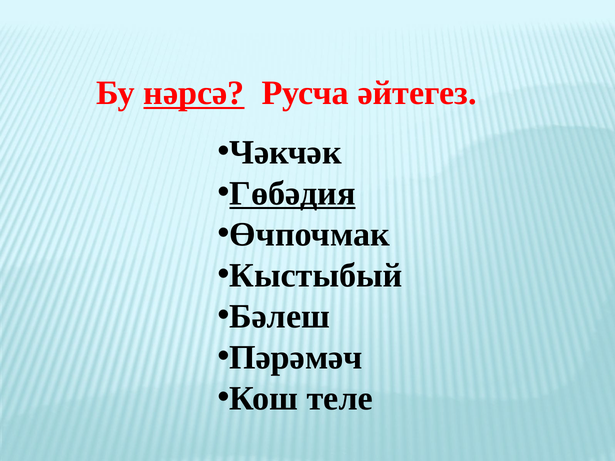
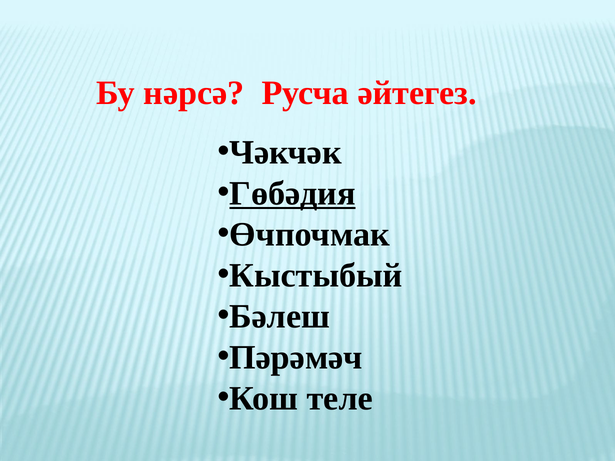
нәрсә underline: present -> none
